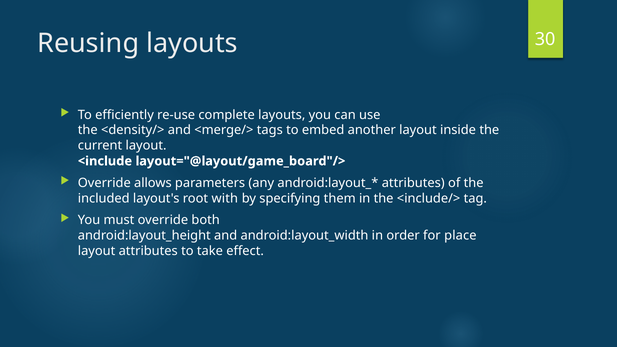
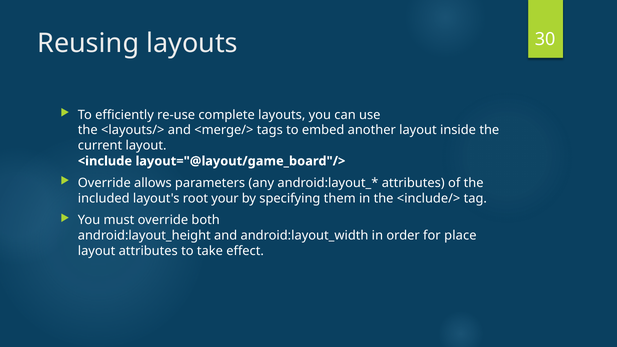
<density/>: <density/> -> <layouts/>
with: with -> your
